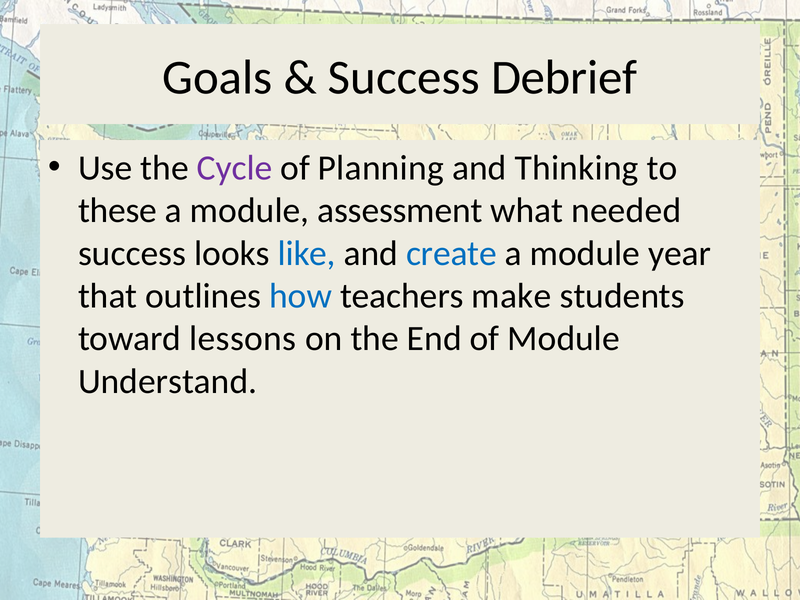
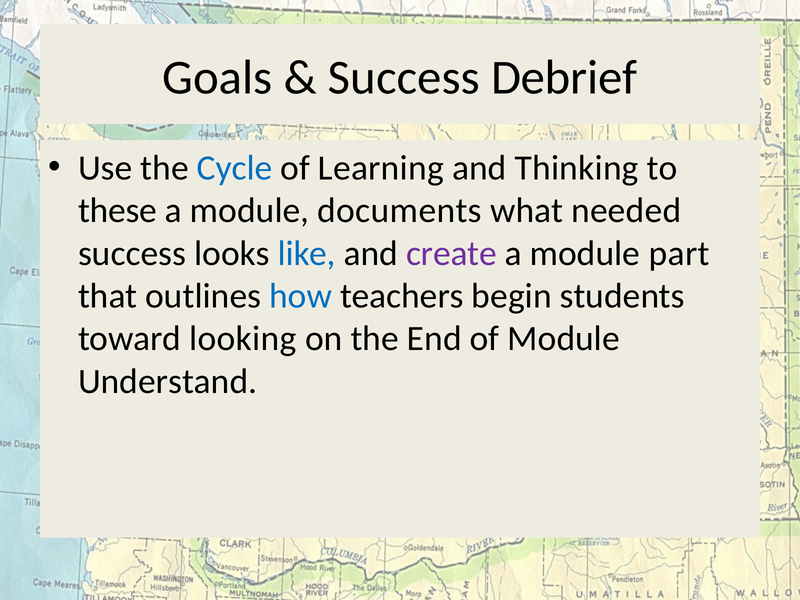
Cycle colour: purple -> blue
Planning: Planning -> Learning
assessment: assessment -> documents
create colour: blue -> purple
year: year -> part
make: make -> begin
lessons: lessons -> looking
